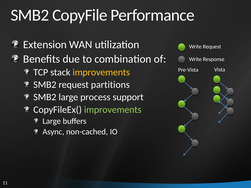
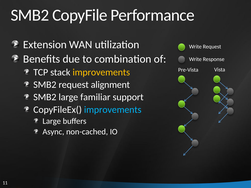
partitions: partitions -> alignment
process: process -> familiar
improvements at (113, 110) colour: light green -> light blue
